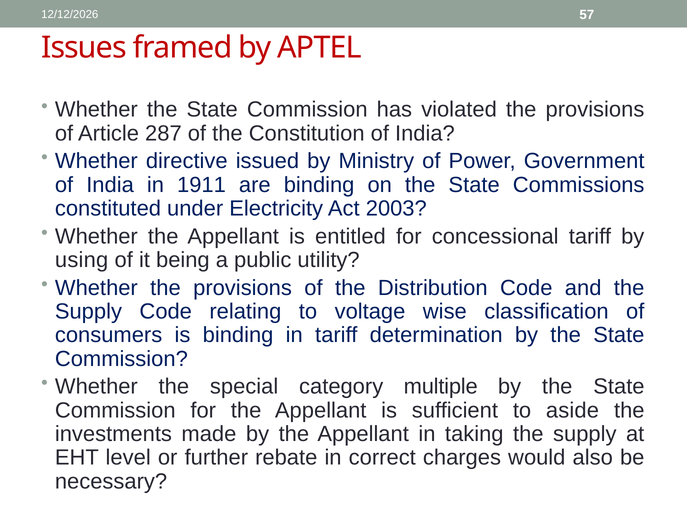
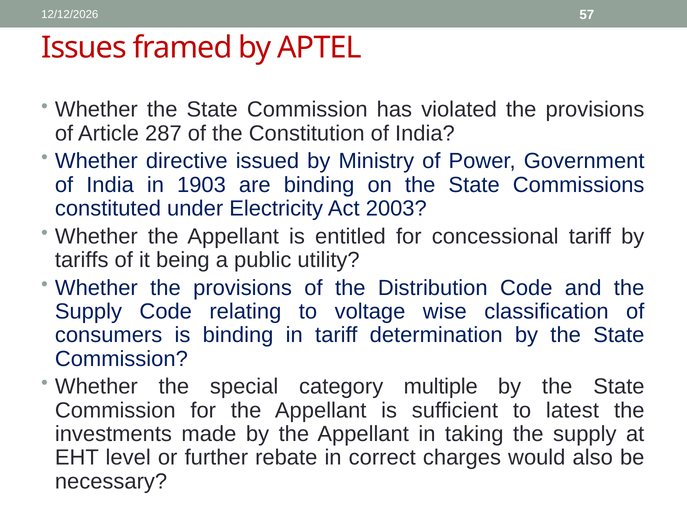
1911: 1911 -> 1903
using: using -> tariffs
aside: aside -> latest
